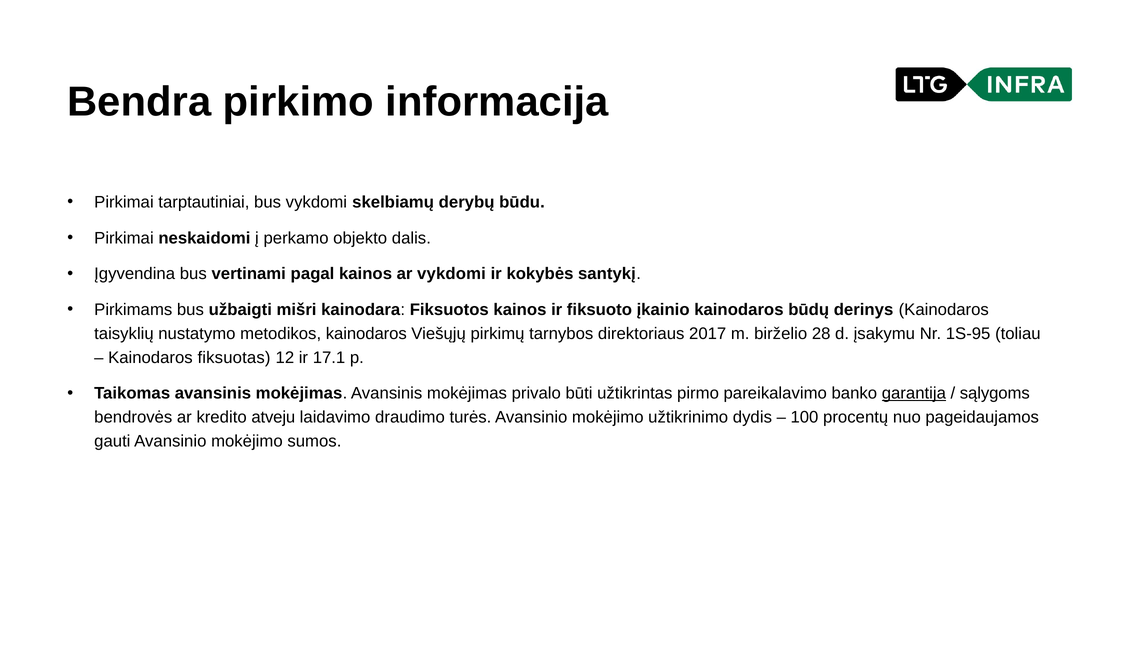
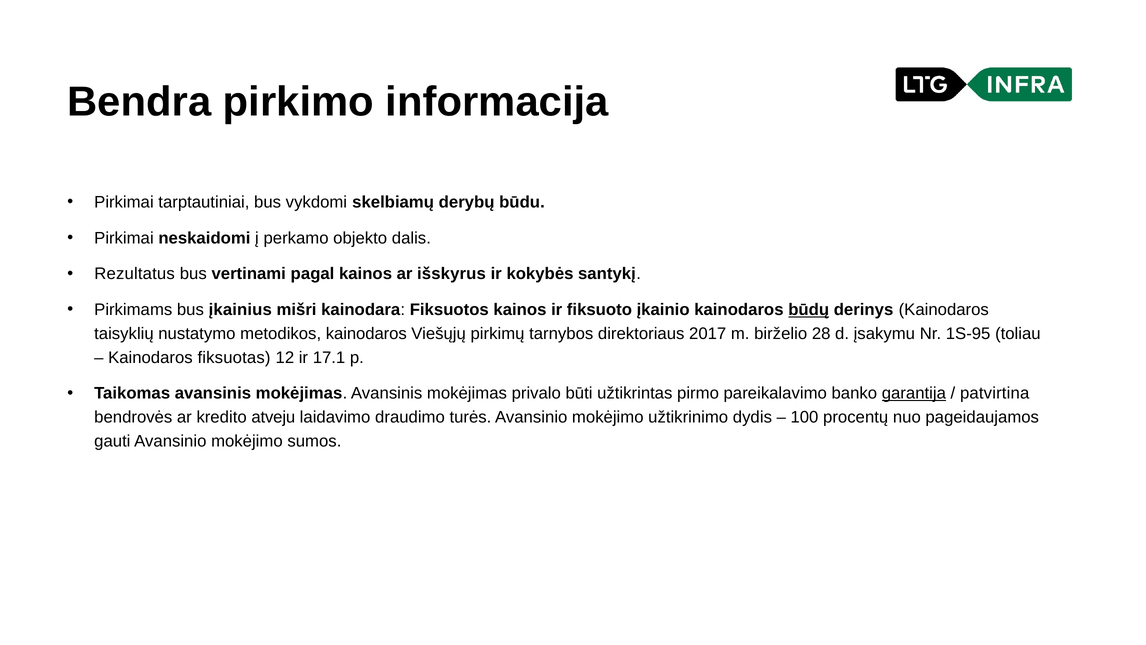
Įgyvendina: Įgyvendina -> Rezultatus
ar vykdomi: vykdomi -> išskyrus
užbaigti: užbaigti -> įkainius
būdų underline: none -> present
sąlygoms: sąlygoms -> patvirtina
